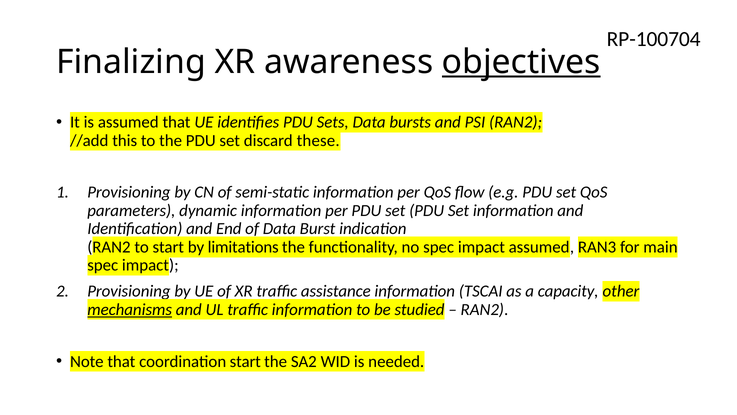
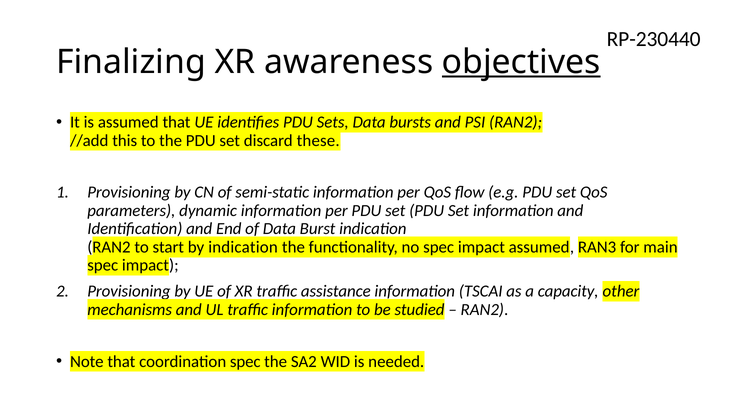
RP-100704: RP-100704 -> RP-230440
by limitations: limitations -> indication
mechanisms underline: present -> none
coordination start: start -> spec
